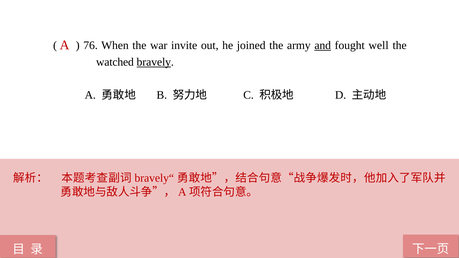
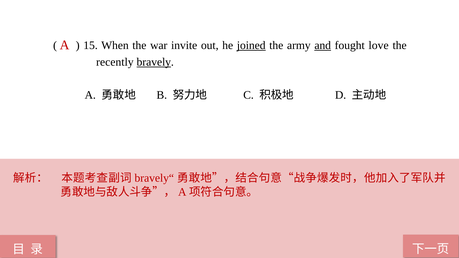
76: 76 -> 15
joined underline: none -> present
well: well -> love
watched: watched -> recently
